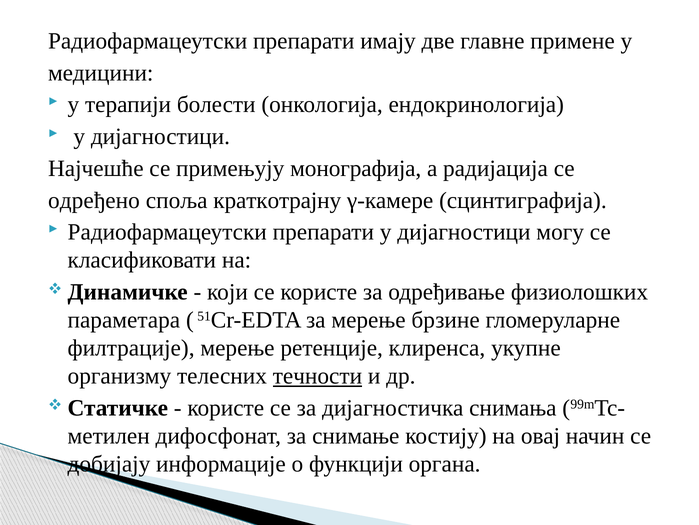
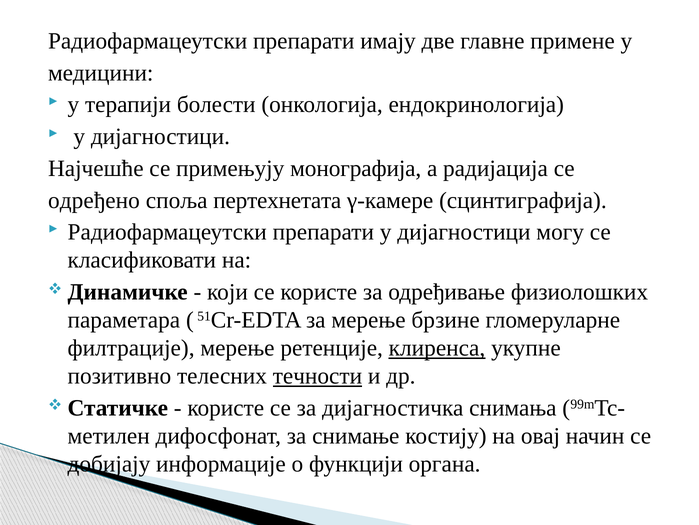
краткотрајну: краткотрајну -> пертехнетата
клиренса underline: none -> present
организму: организму -> позитивно
